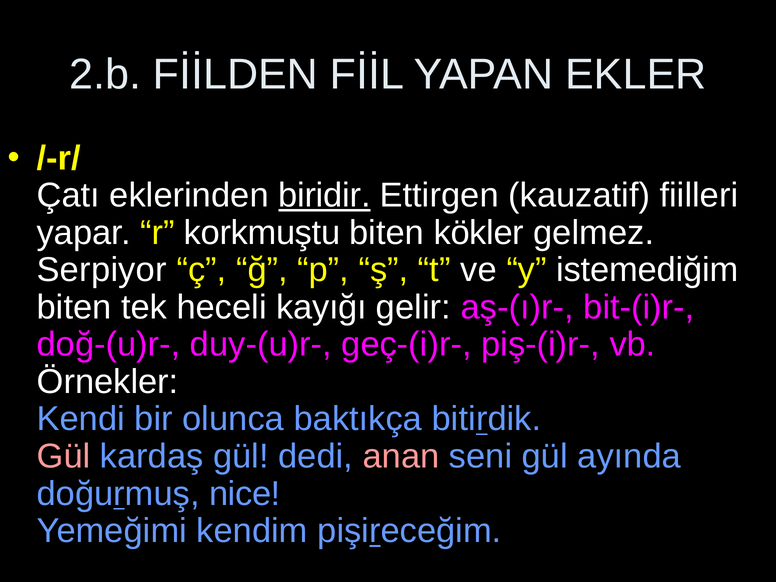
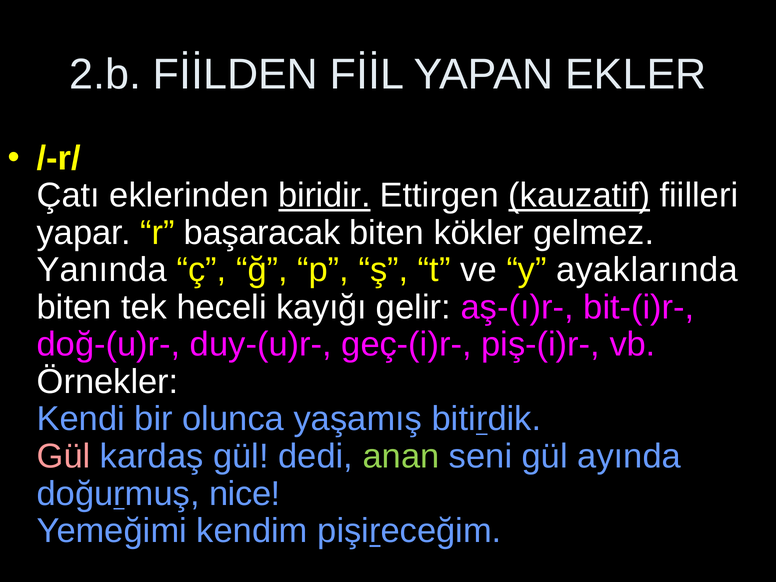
kauzatif underline: none -> present
korkmuştu: korkmuştu -> başaracak
Serpiyor: Serpiyor -> Yanında
istemediğim: istemediğim -> ayaklarında
baktıkça: baktıkça -> yaşamış
anan colour: pink -> light green
